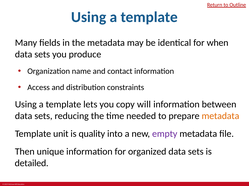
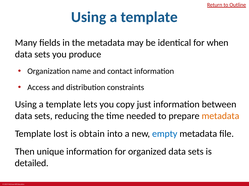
will: will -> just
unit: unit -> lost
quality: quality -> obtain
empty colour: purple -> blue
